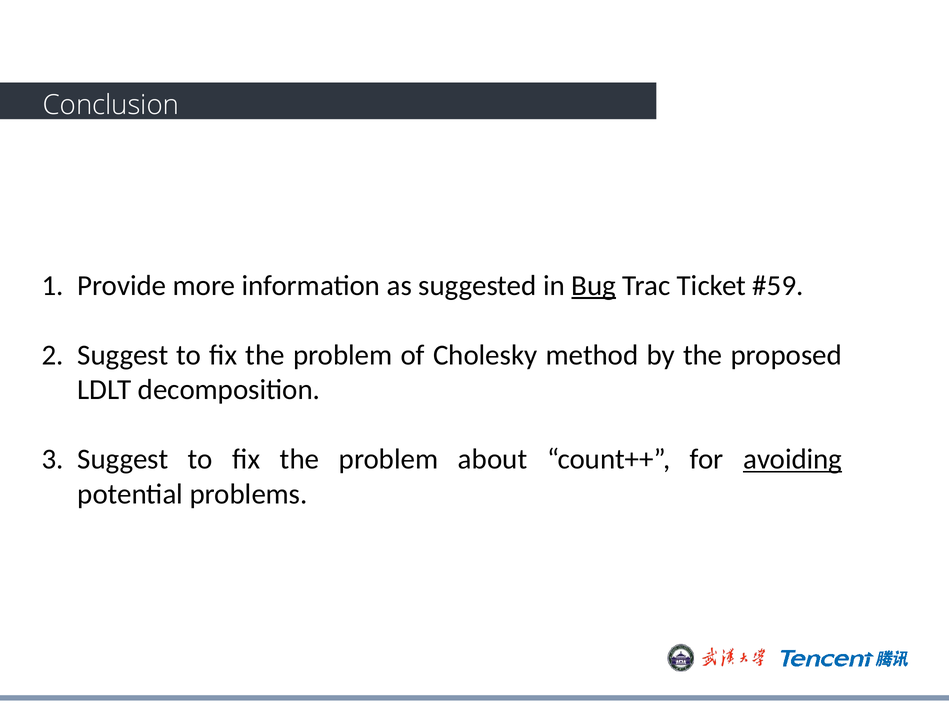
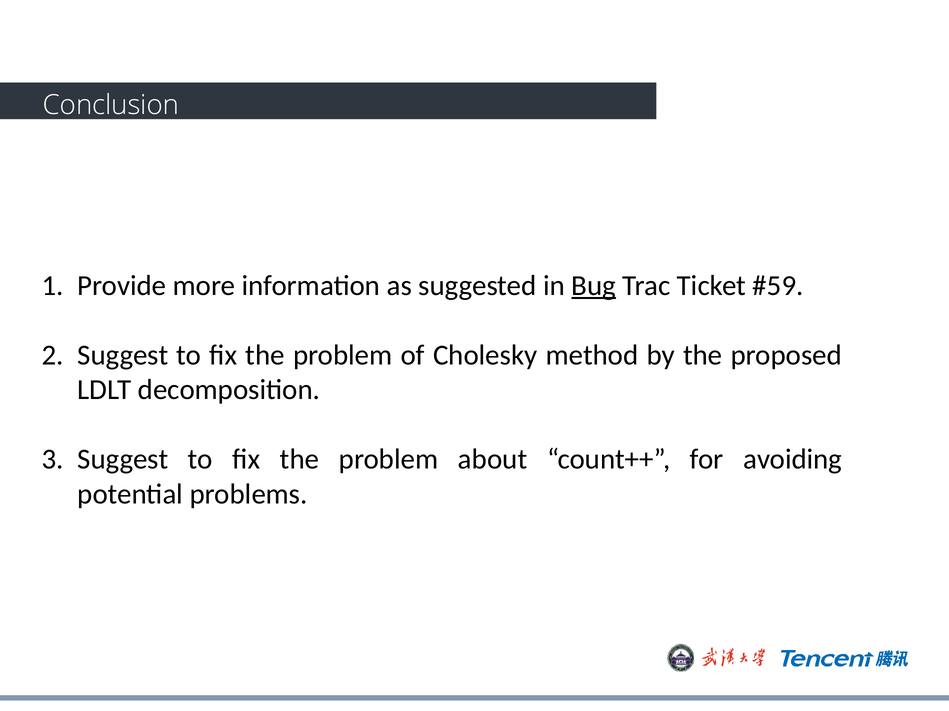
avoiding underline: present -> none
